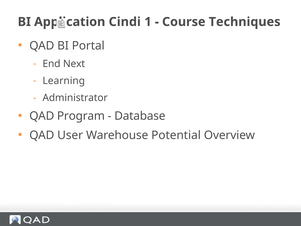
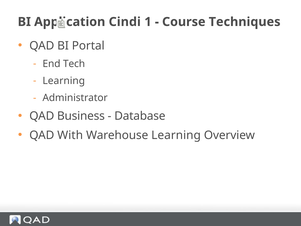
Next: Next -> Tech
Program: Program -> Business
User: User -> With
Warehouse Potential: Potential -> Learning
